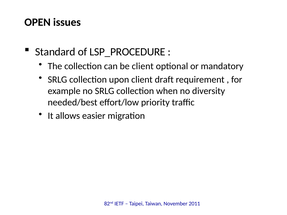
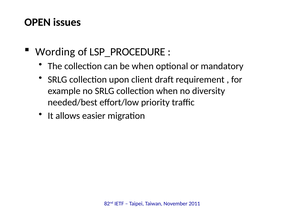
Standard: Standard -> Wording
be client: client -> when
